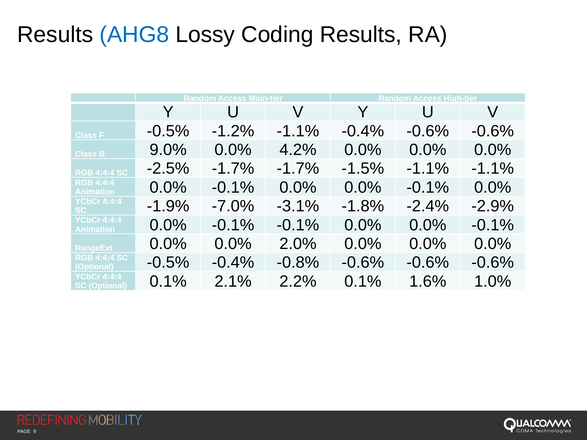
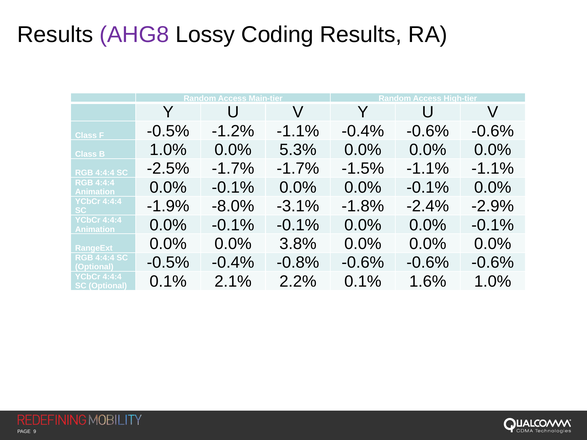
AHG8 colour: blue -> purple
B 9.0%: 9.0% -> 1.0%
4.2%: 4.2% -> 5.3%
-7.0%: -7.0% -> -8.0%
2.0%: 2.0% -> 3.8%
